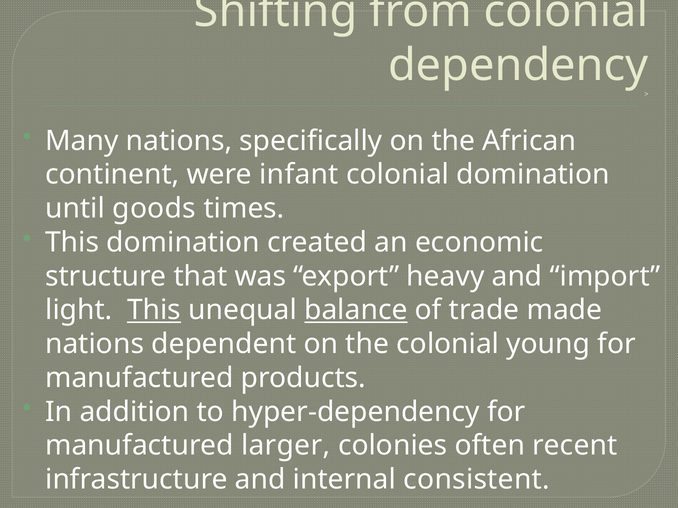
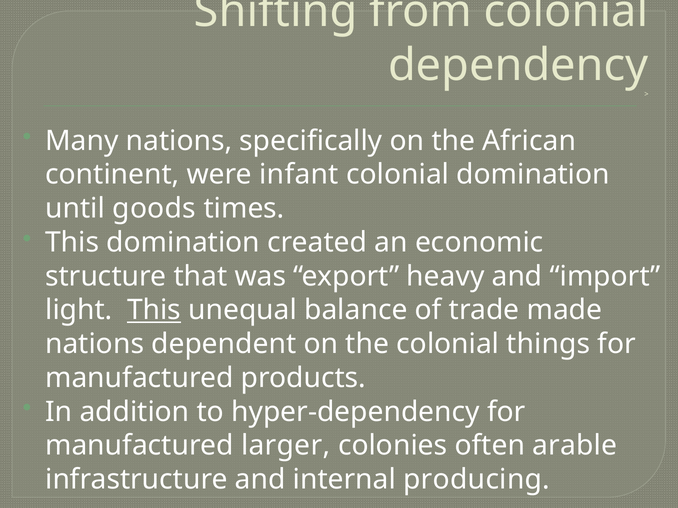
balance underline: present -> none
young: young -> things
recent: recent -> arable
consistent: consistent -> producing
